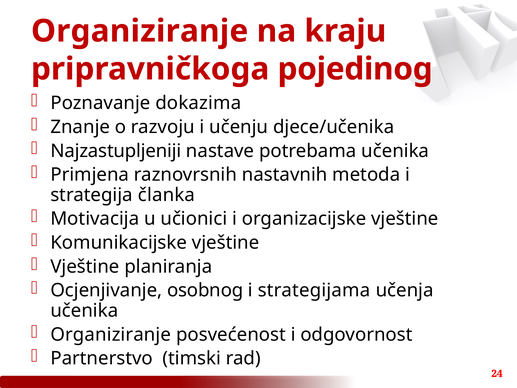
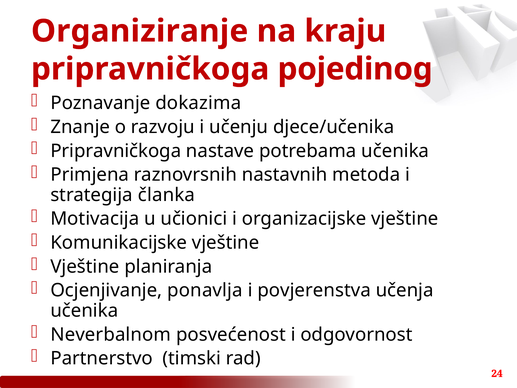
Najzastupljeniji at (116, 151): Najzastupljeniji -> Pripravničkoga
osobnog: osobnog -> ponavlja
strategijama: strategijama -> povjerenstva
Organiziranje at (111, 334): Organiziranje -> Neverbalnom
